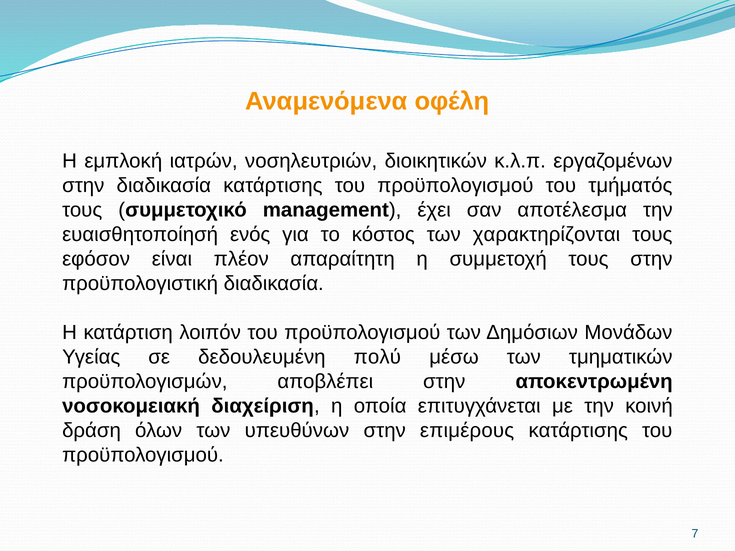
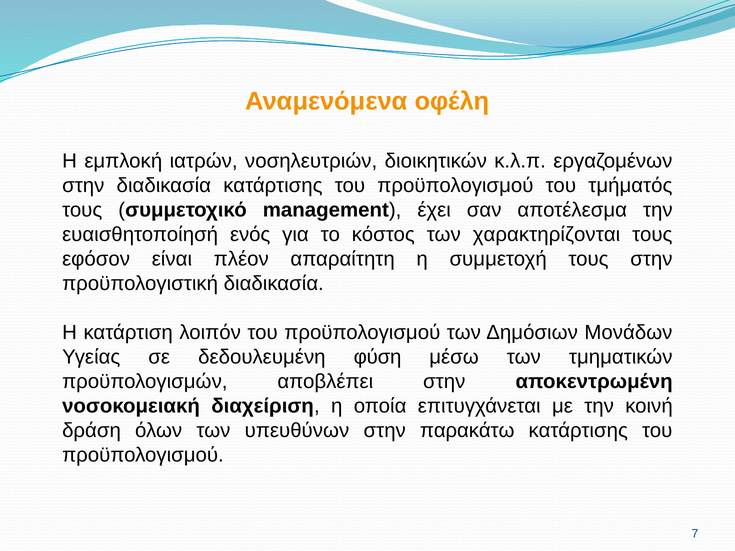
πολύ: πολύ -> φύση
επιμέρους: επιμέρους -> παρακάτω
